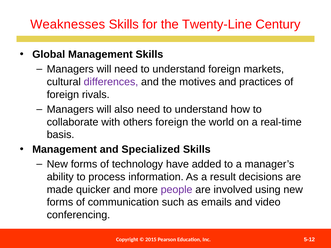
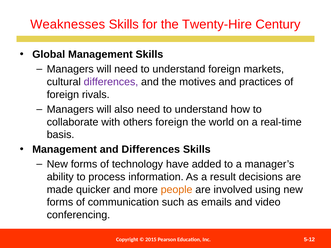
Twenty-Line: Twenty-Line -> Twenty-Hire
and Specialized: Specialized -> Differences
people colour: purple -> orange
